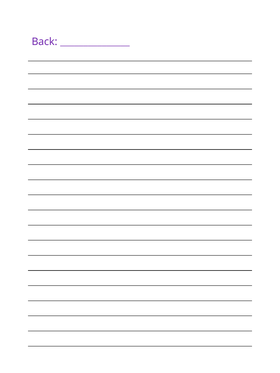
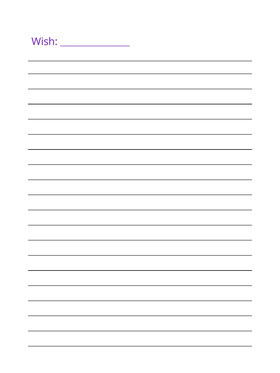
Back: Back -> Wish
